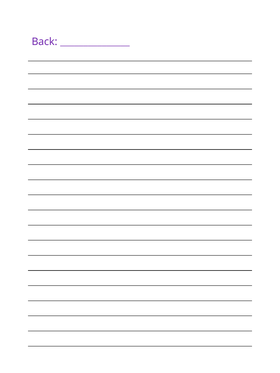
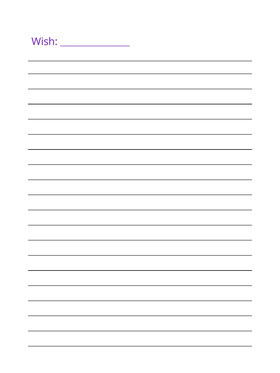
Back: Back -> Wish
